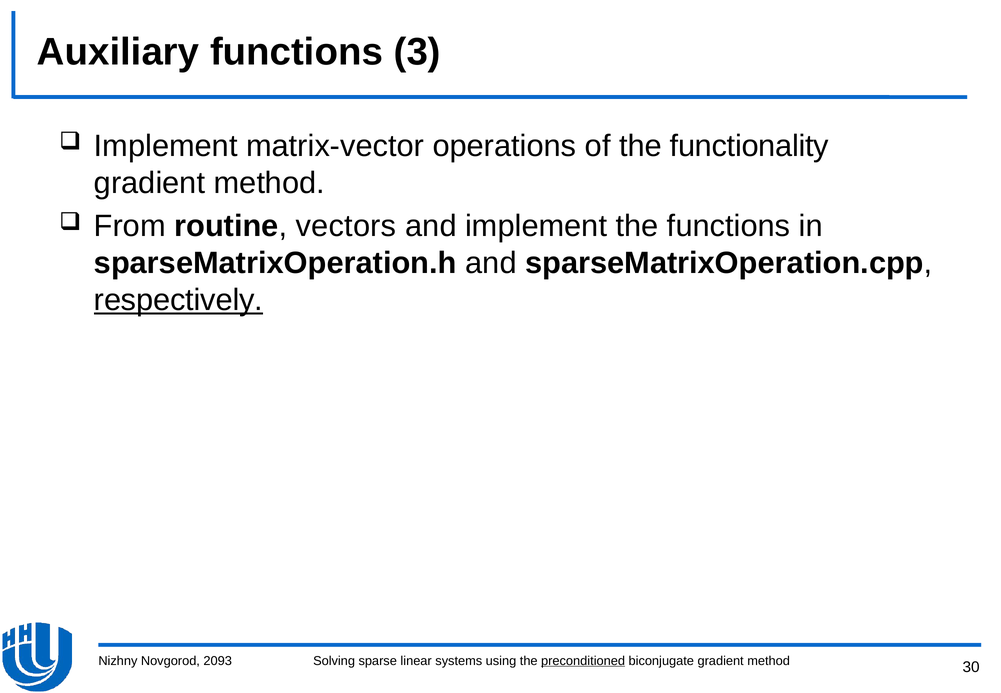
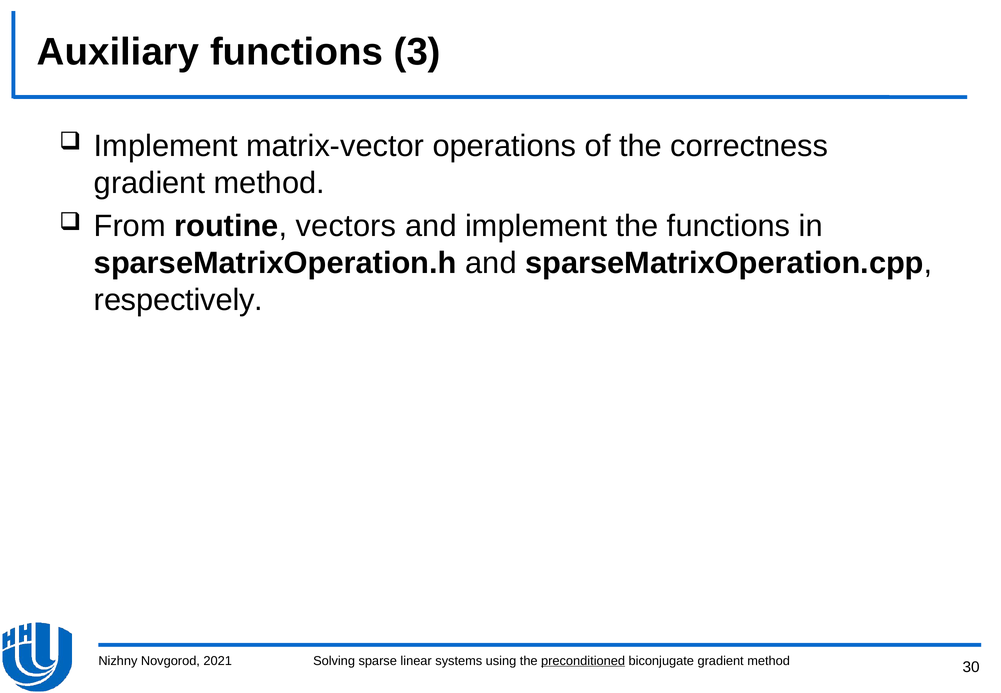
functionality: functionality -> correctness
respectively underline: present -> none
2093: 2093 -> 2021
